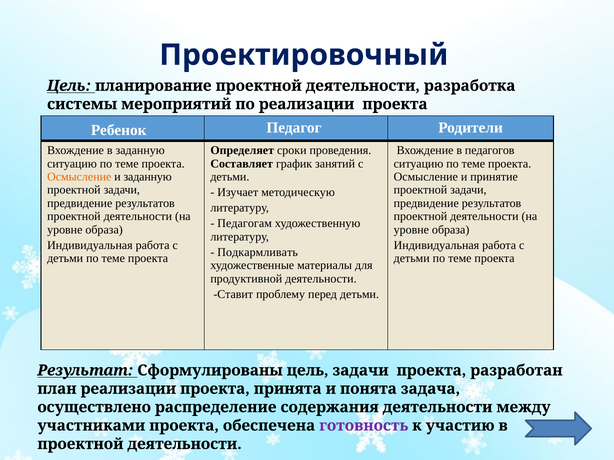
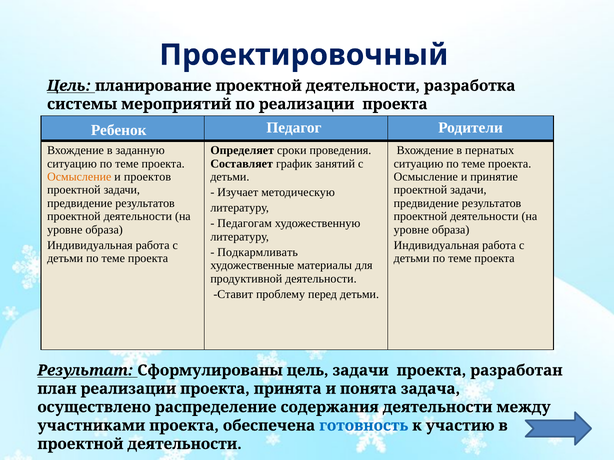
педагогов: педагогов -> пернатых
и заданную: заданную -> проектов
готовность colour: purple -> blue
